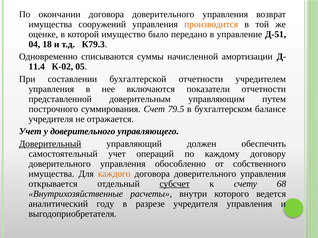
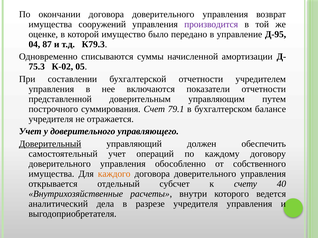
производится colour: orange -> purple
Д-51: Д-51 -> Д-95
18: 18 -> 87
11.4: 11.4 -> 75.3
79.5: 79.5 -> 79.1
субсчет underline: present -> none
68: 68 -> 40
году: году -> дела
